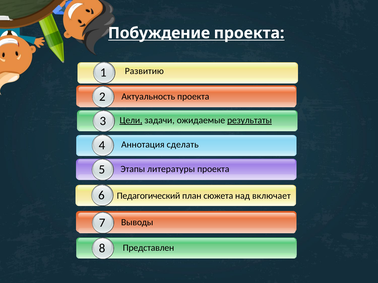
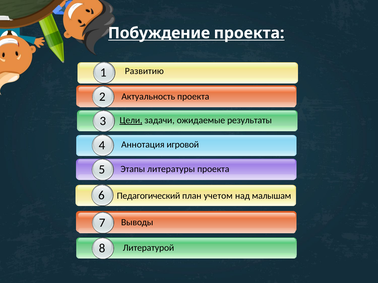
результаты underline: present -> none
сделать: сделать -> игровой
сюжета: сюжета -> учетом
включает: включает -> малышам
Представлен: Представлен -> Литературой
